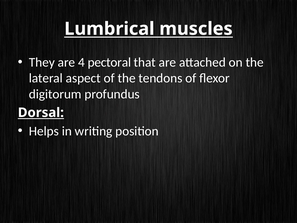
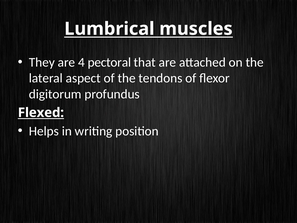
Dorsal: Dorsal -> Flexed
